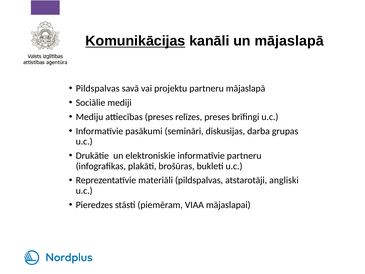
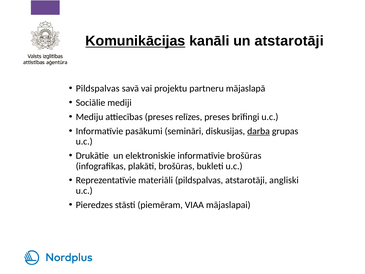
un mājaslapā: mājaslapā -> atstarotāji
darba underline: none -> present
informatīvie partneru: partneru -> brošūras
